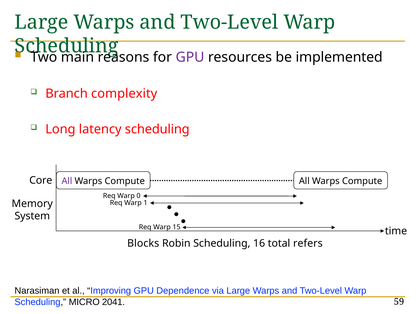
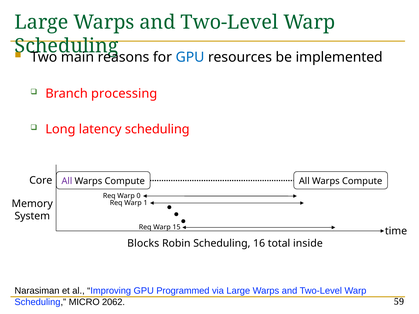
GPU at (190, 57) colour: purple -> blue
complexity: complexity -> processing
refers: refers -> inside
Dependence: Dependence -> Programmed
2041: 2041 -> 2062
